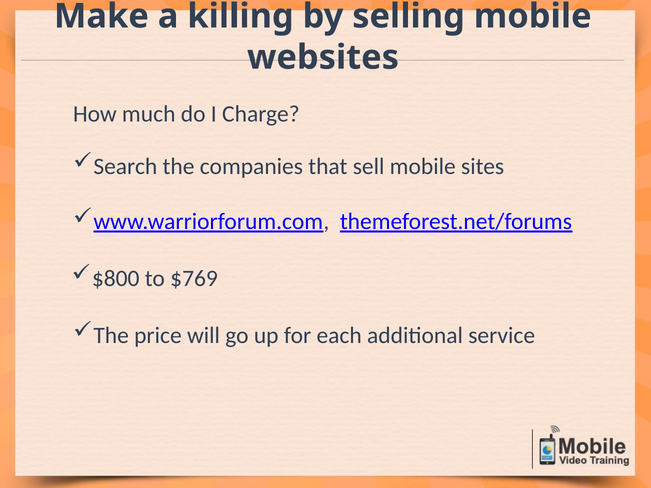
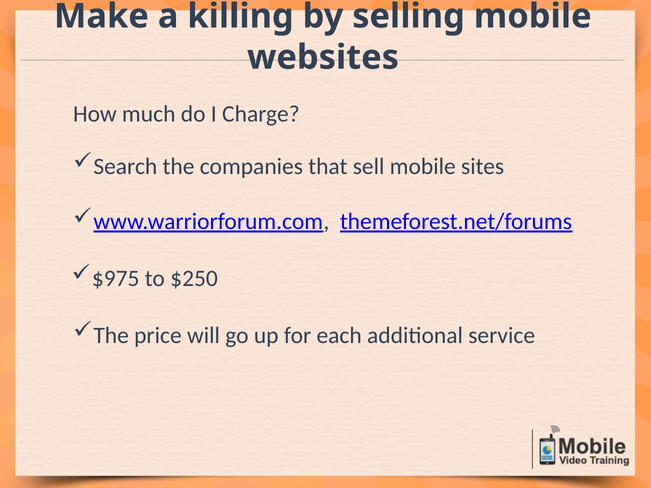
$800: $800 -> $975
$769: $769 -> $250
